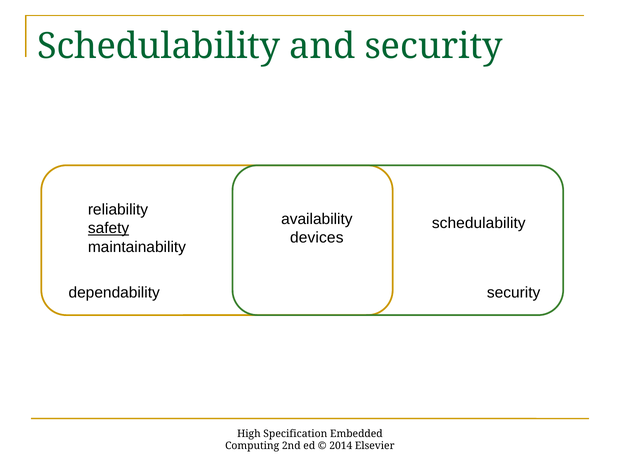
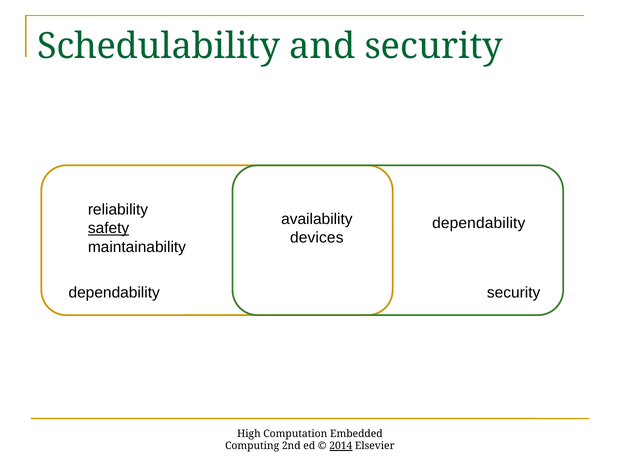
schedulability at (479, 223): schedulability -> dependability
Specification: Specification -> Computation
2014 underline: none -> present
